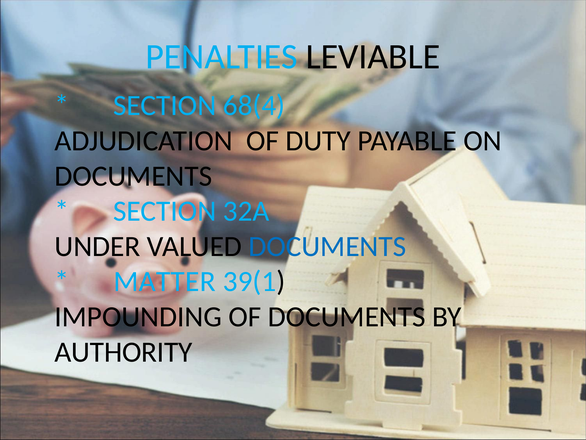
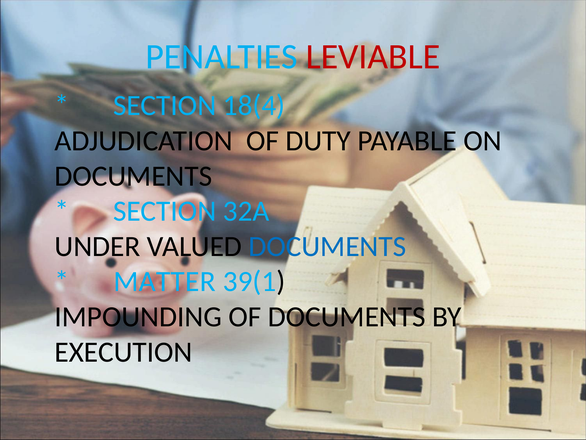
LEVIABLE colour: black -> red
68(4: 68(4 -> 18(4
AUTHORITY: AUTHORITY -> EXECUTION
